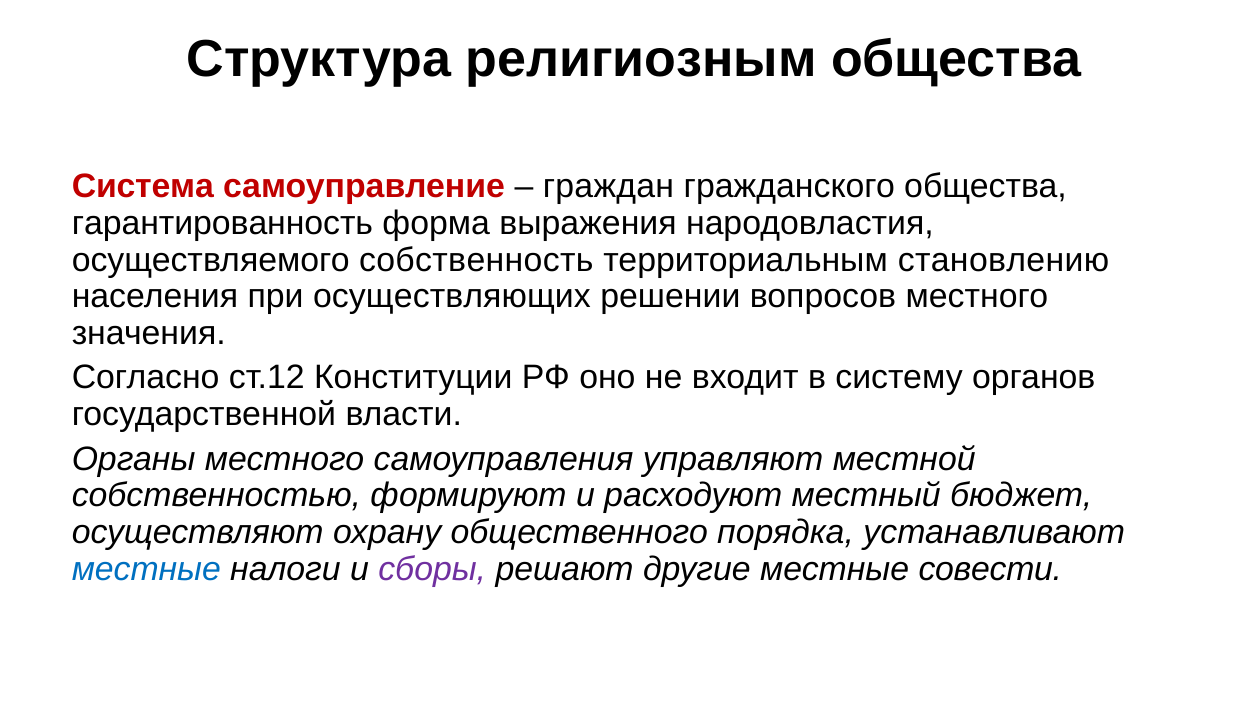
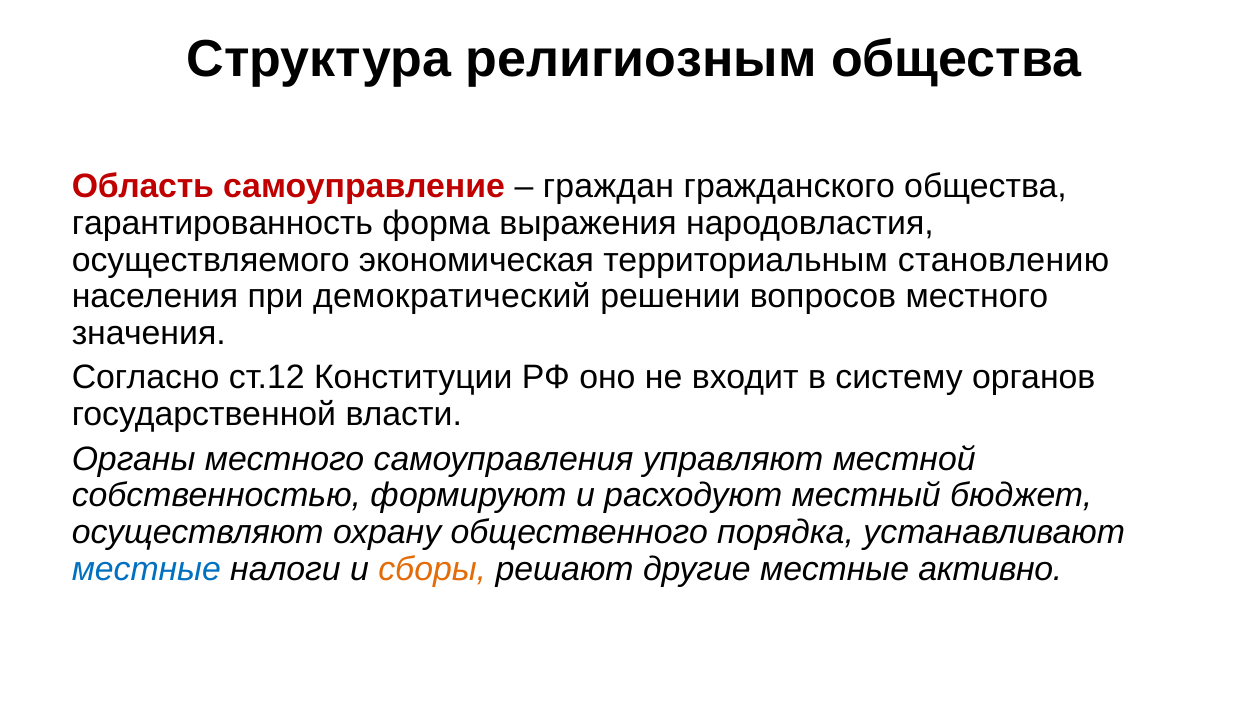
Система: Система -> Область
собственность: собственность -> экономическая
осуществляющих: осуществляющих -> демократический
сборы colour: purple -> orange
совести: совести -> активно
